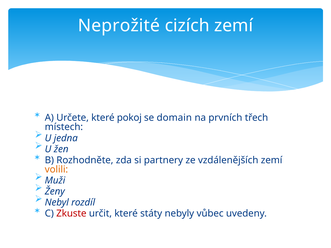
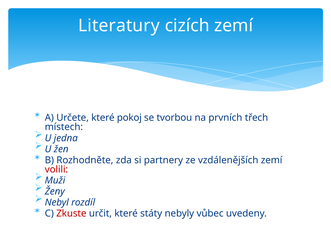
Neprožité: Neprožité -> Literatury
domain: domain -> tvorbou
volili colour: orange -> red
